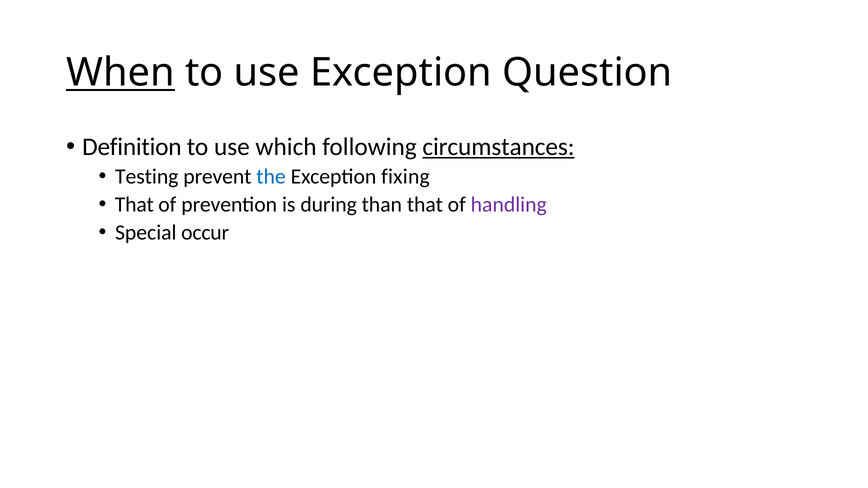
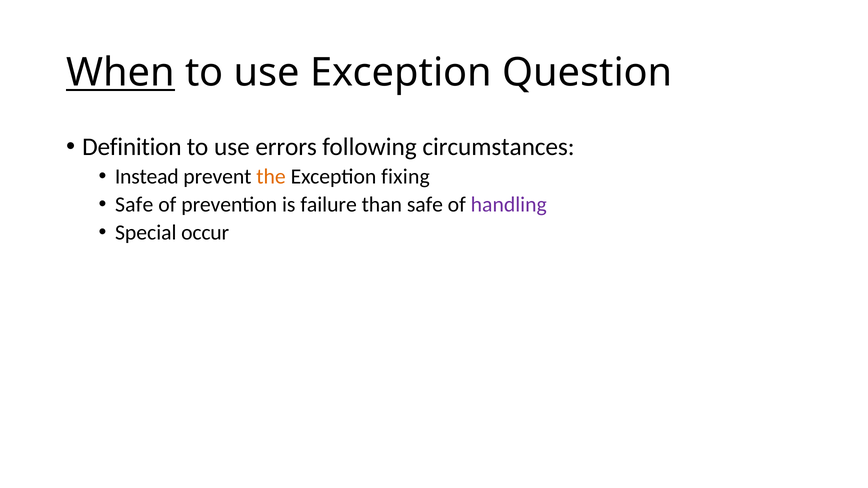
which: which -> errors
circumstances underline: present -> none
Testing: Testing -> Instead
the colour: blue -> orange
That at (134, 205): That -> Safe
during: during -> failure
than that: that -> safe
